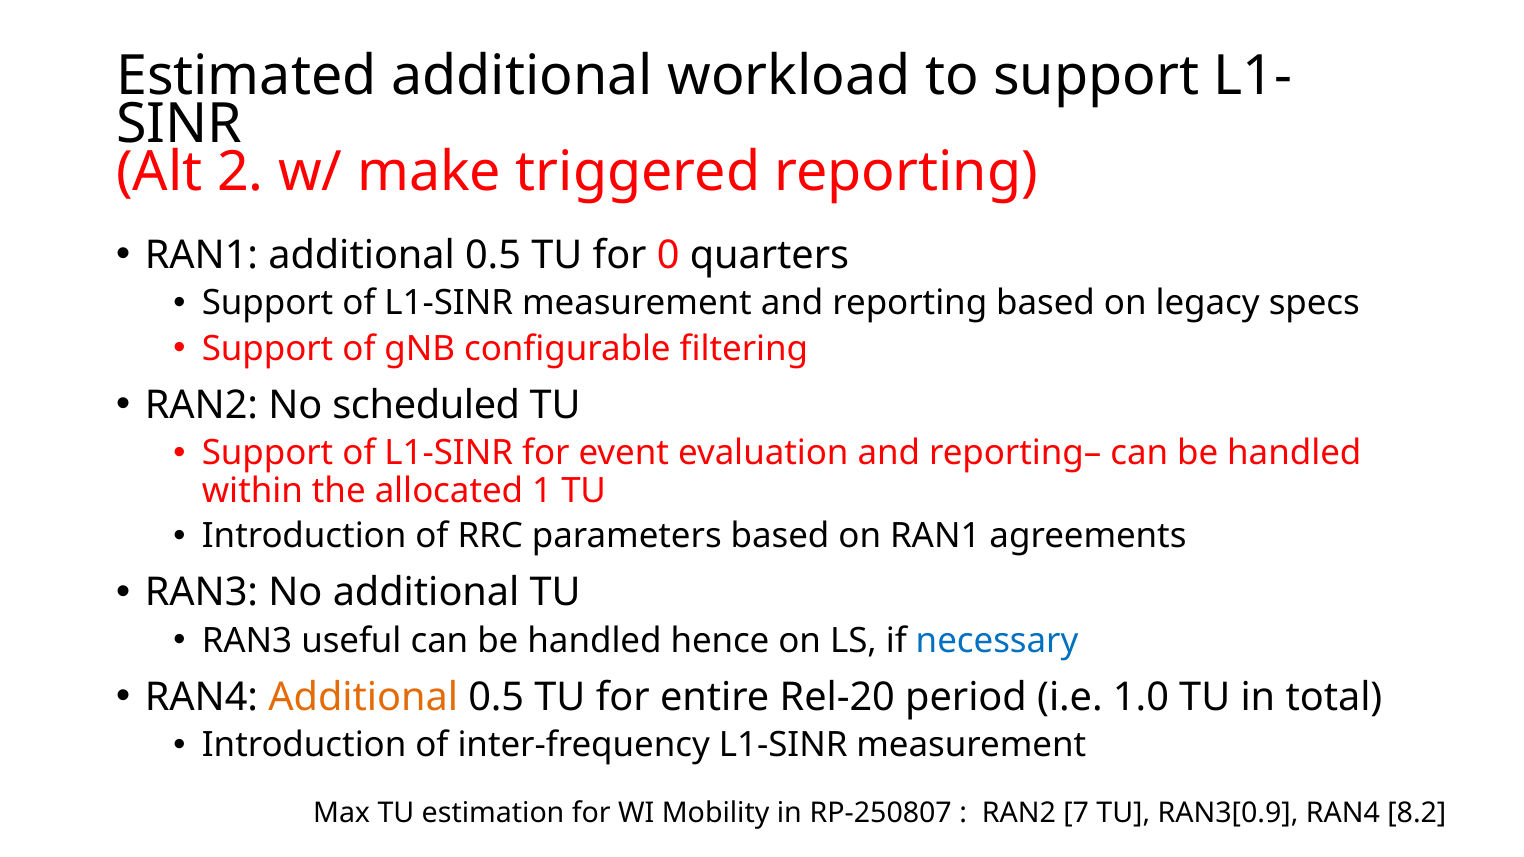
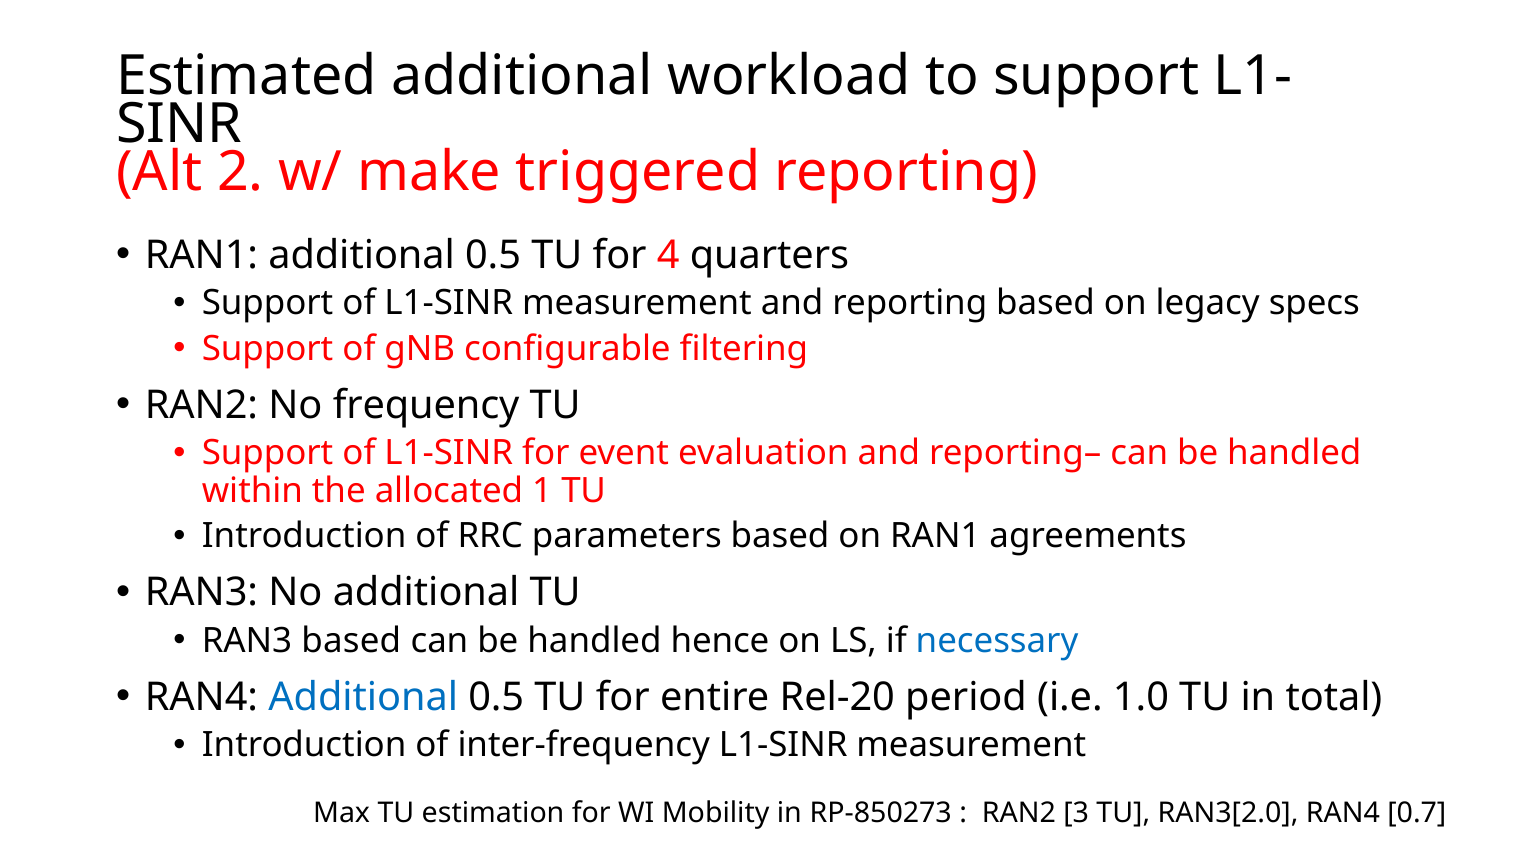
0: 0 -> 4
scheduled: scheduled -> frequency
RAN3 useful: useful -> based
Additional at (363, 697) colour: orange -> blue
RP-250807: RP-250807 -> RP-850273
7: 7 -> 3
RAN3[0.9: RAN3[0.9 -> RAN3[2.0
8.2: 8.2 -> 0.7
